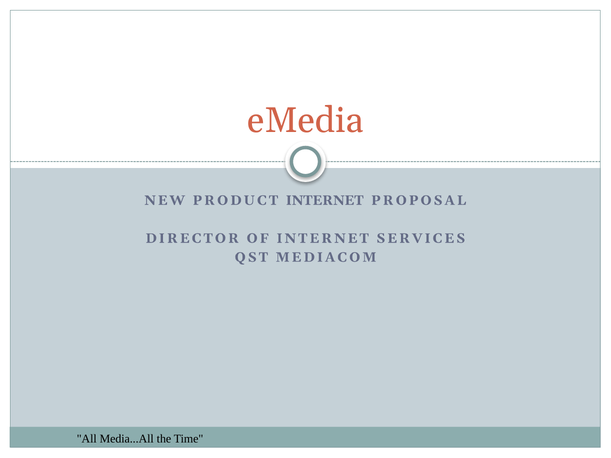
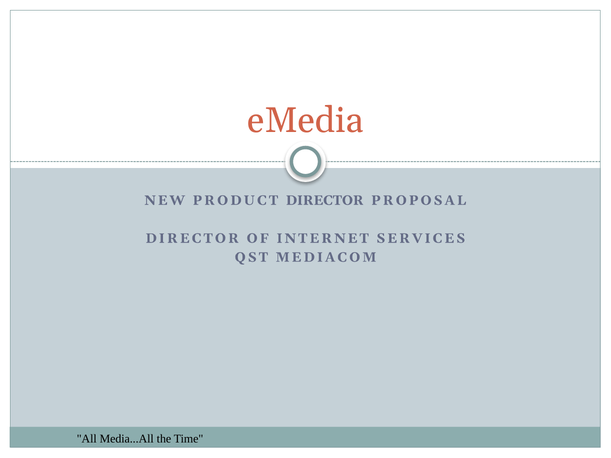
PRODUCT INTERNET: INTERNET -> DIRECTOR
